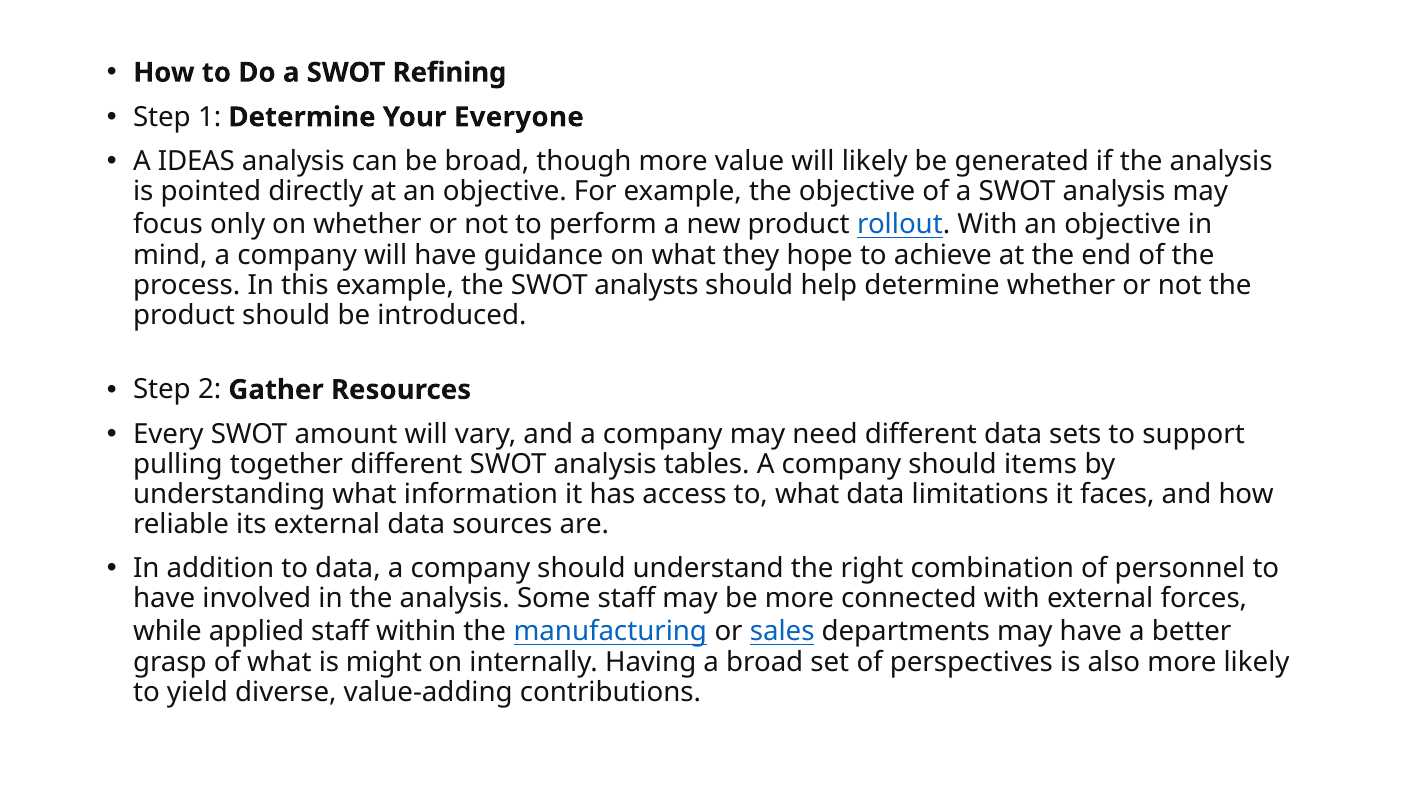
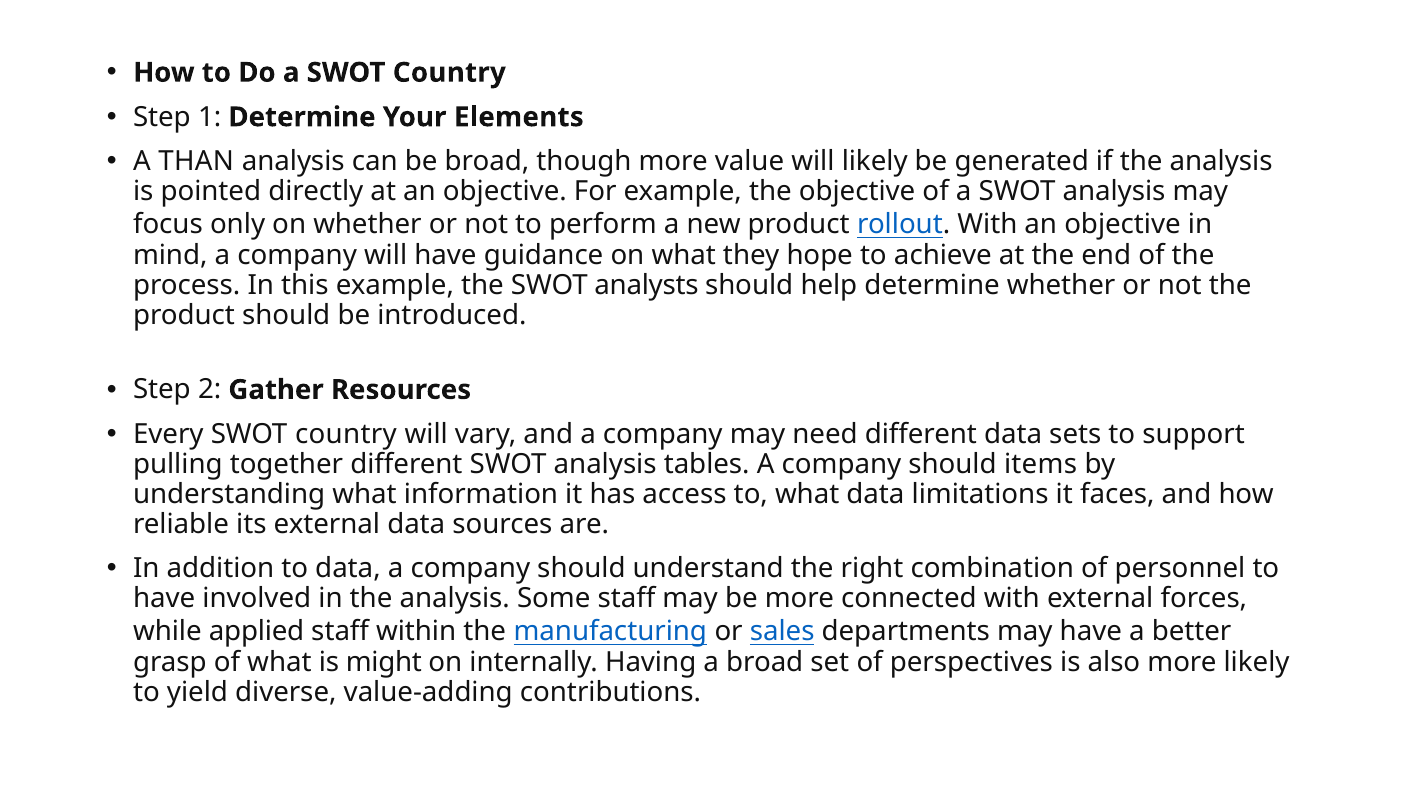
a SWOT Refining: Refining -> Country
Everyone: Everyone -> Elements
IDEAS: IDEAS -> THAN
Every SWOT amount: amount -> country
